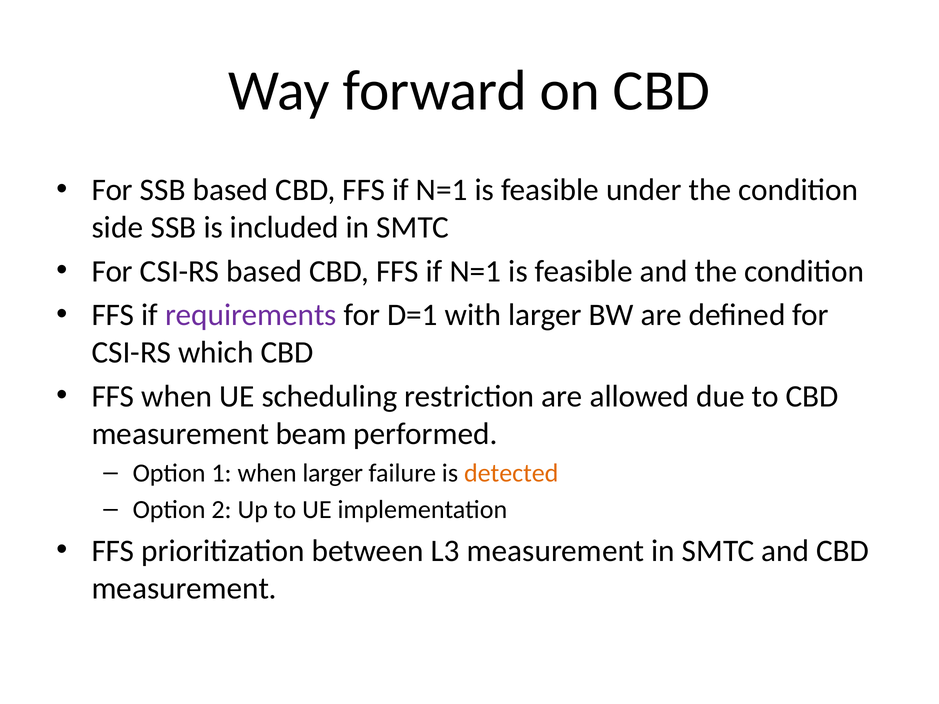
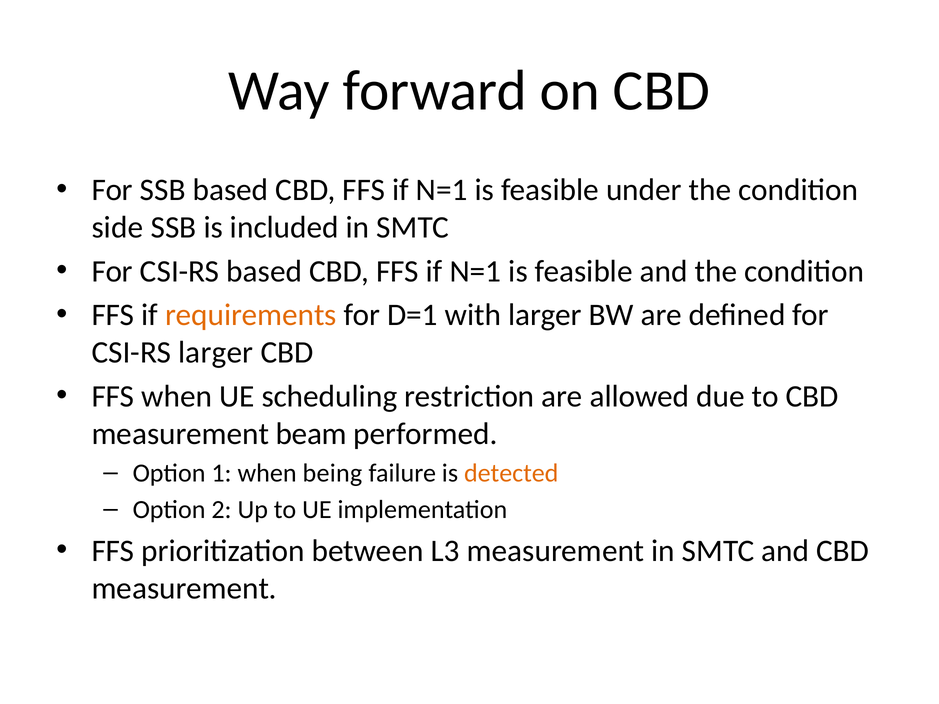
requirements colour: purple -> orange
CSI-RS which: which -> larger
when larger: larger -> being
